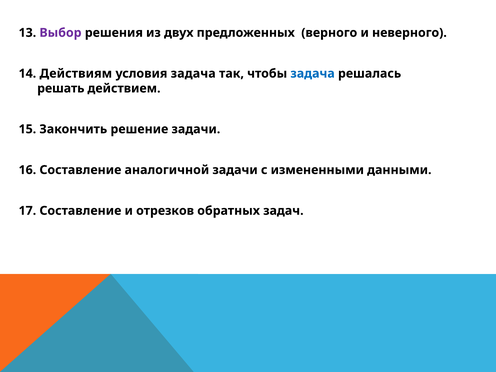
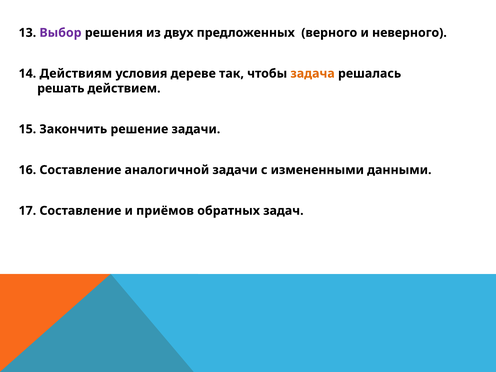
условия задача: задача -> дереве
задача at (313, 74) colour: blue -> orange
отрезков: отрезков -> приёмов
